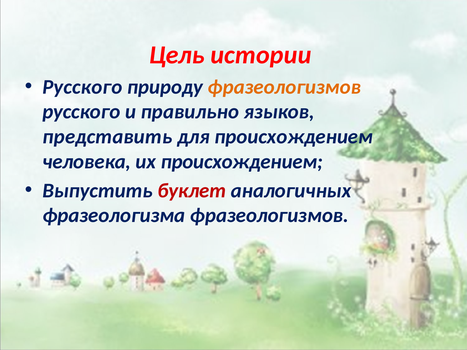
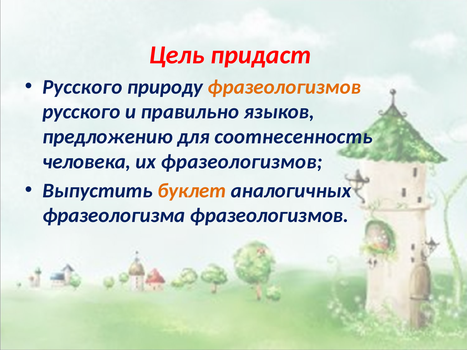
истории: истории -> придаст
представить: представить -> предложению
для происхождением: происхождением -> соотнесенность
их происхождением: происхождением -> фразеологизмов
буклет colour: red -> orange
